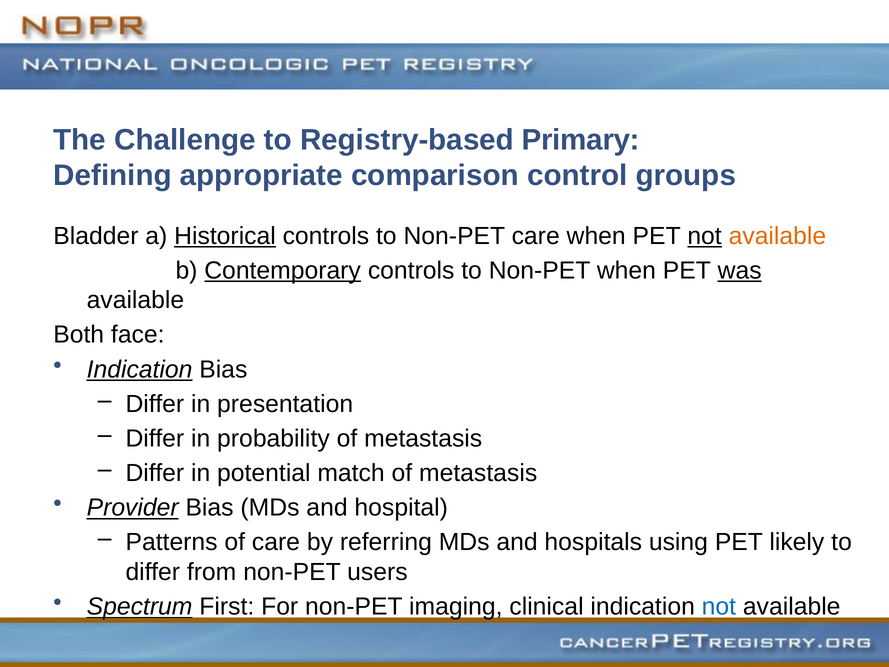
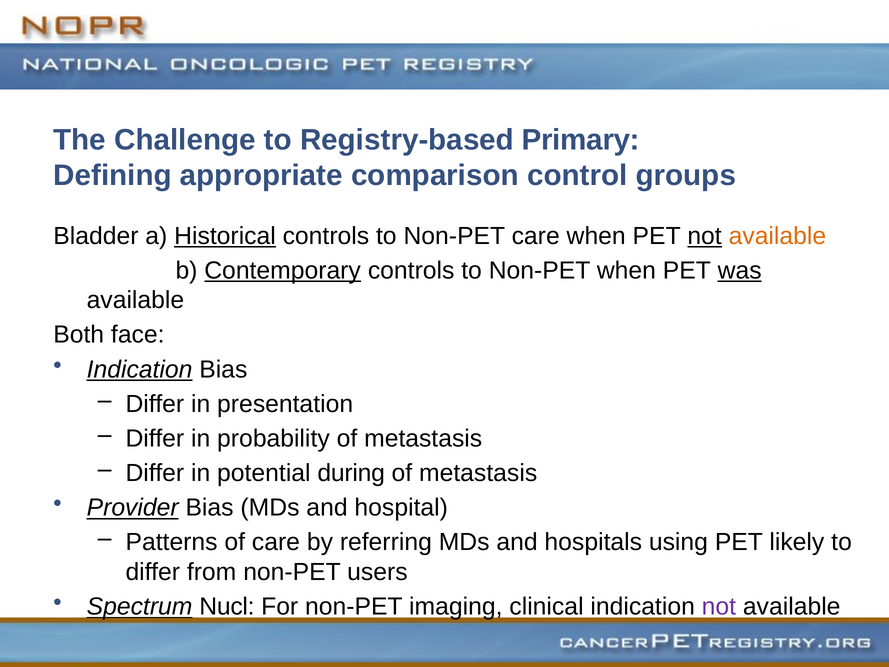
match: match -> during
First: First -> Nucl
not at (719, 606) colour: blue -> purple
